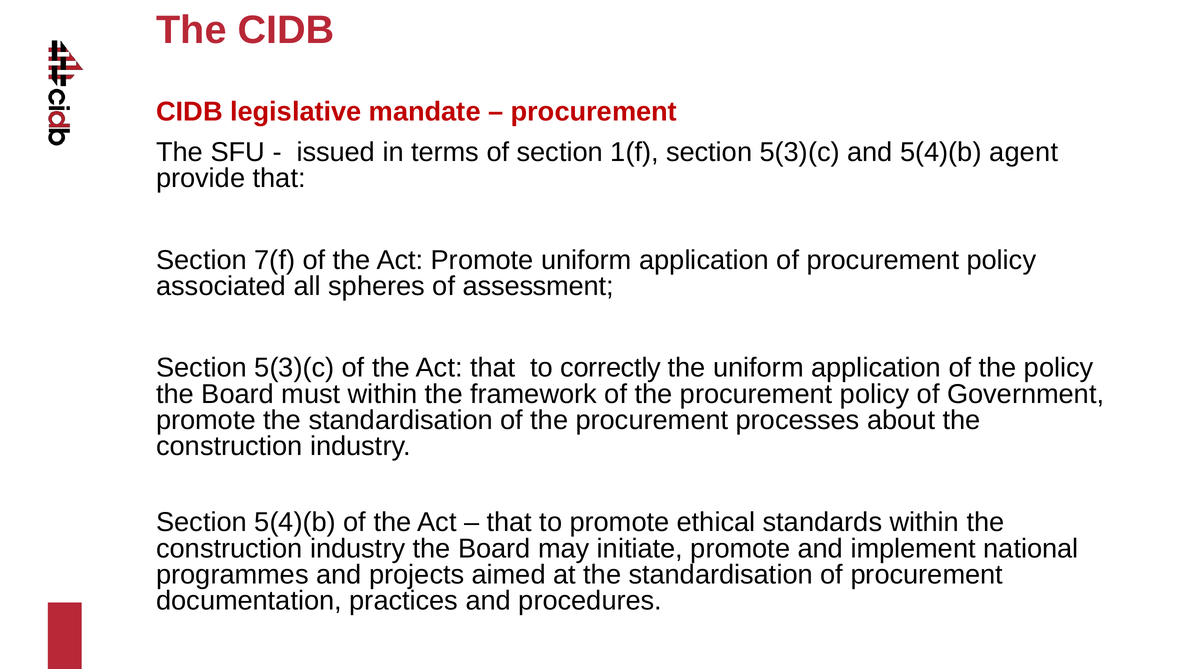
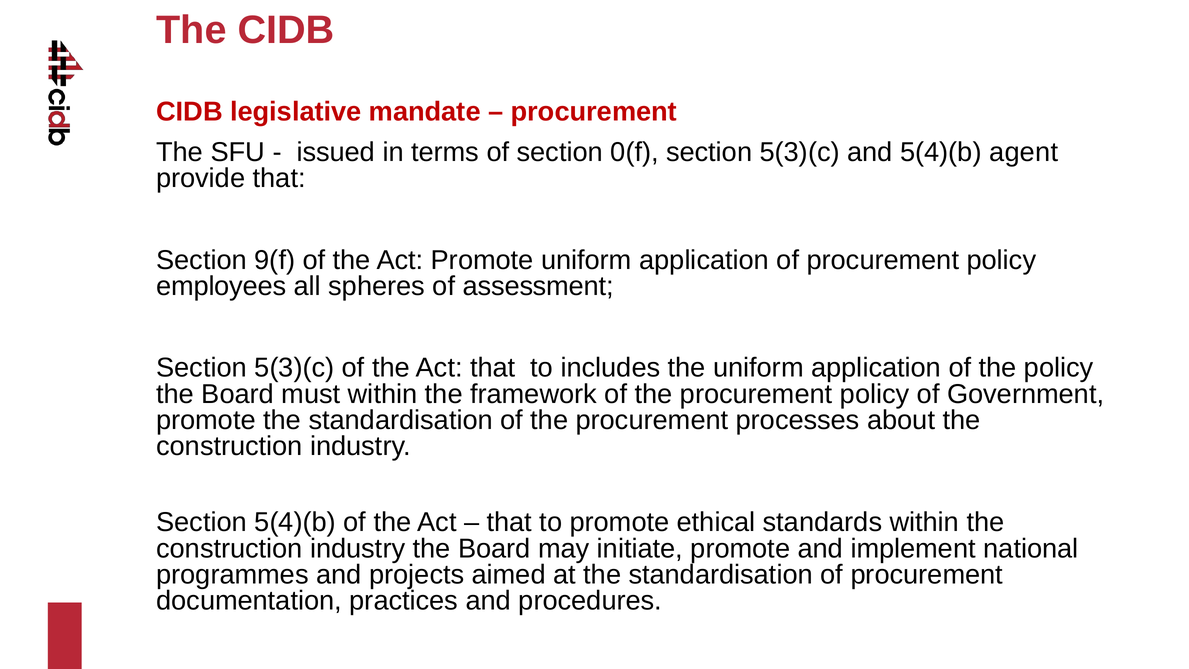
1(f: 1(f -> 0(f
7(f: 7(f -> 9(f
associated: associated -> employees
correctly: correctly -> includes
